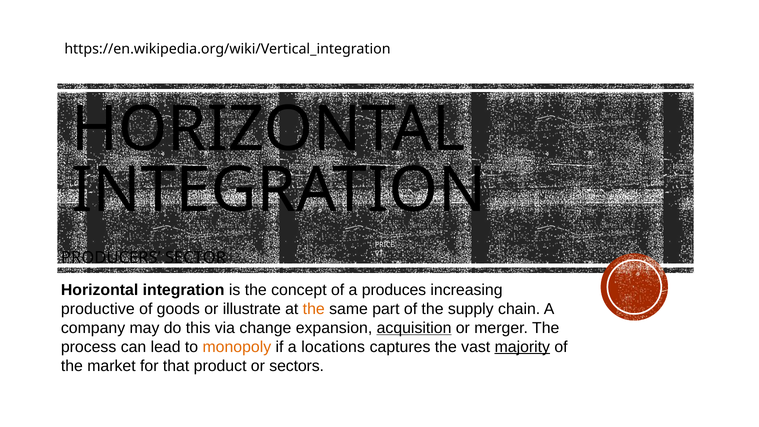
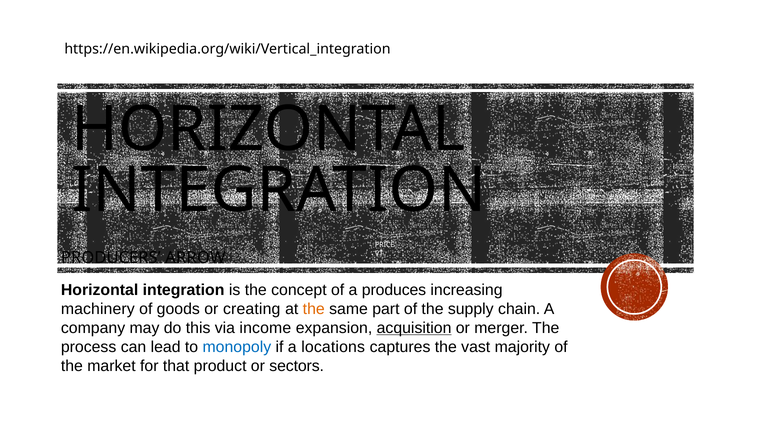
SECTOR: SECTOR -> ARROW
productive: productive -> machinery
illustrate: illustrate -> creating
change: change -> income
monopoly colour: orange -> blue
majority underline: present -> none
